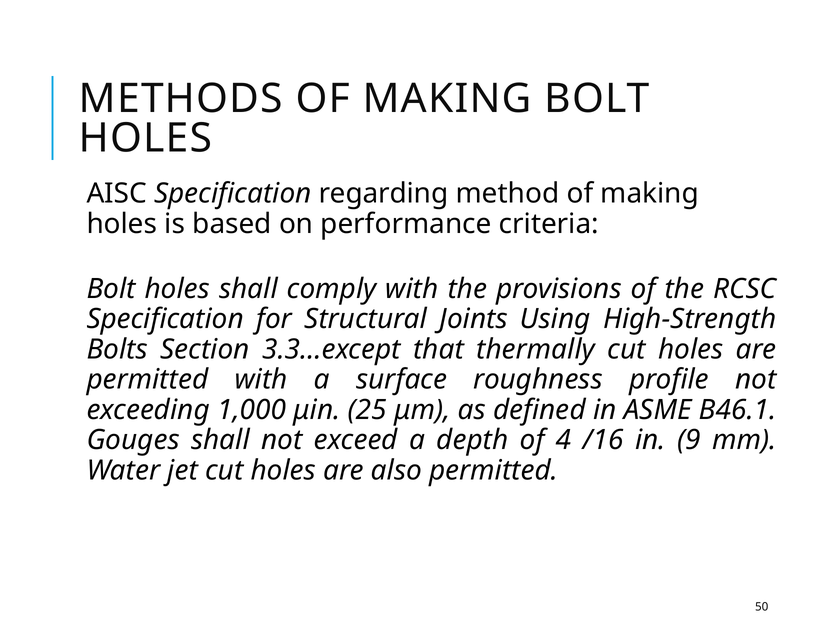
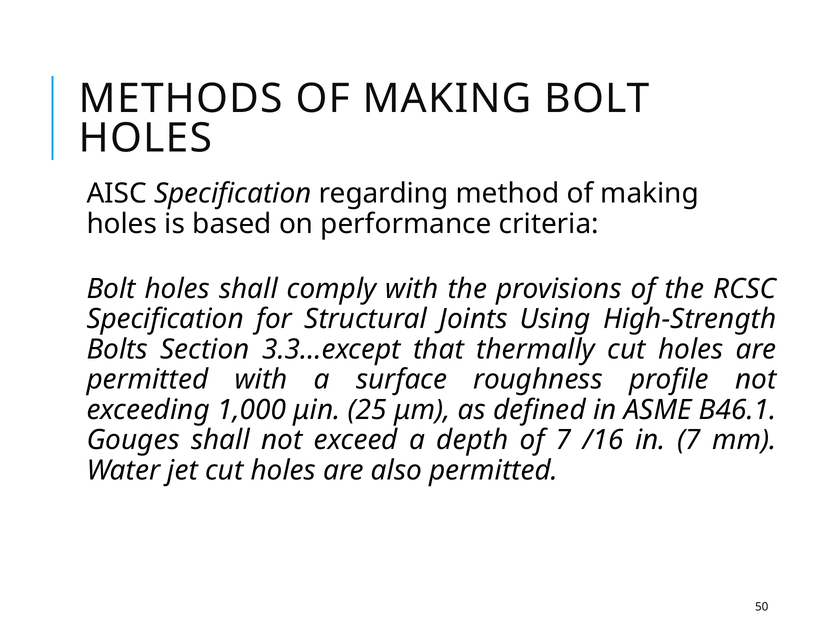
of 4: 4 -> 7
in 9: 9 -> 7
